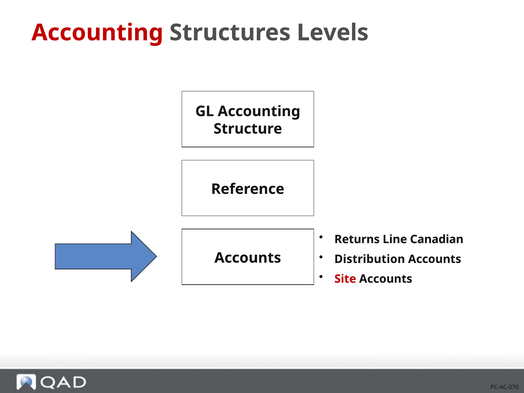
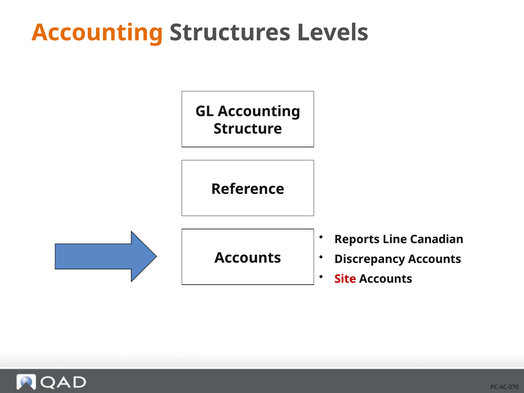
Accounting at (97, 33) colour: red -> orange
Returns: Returns -> Reports
Distribution: Distribution -> Discrepancy
